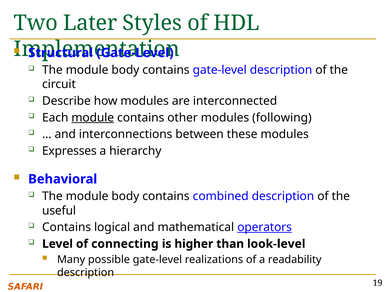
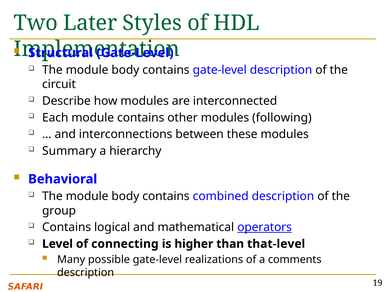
module at (93, 118) underline: present -> none
Expresses: Expresses -> Summary
useful: useful -> group
look-level: look-level -> that-level
readability: readability -> comments
